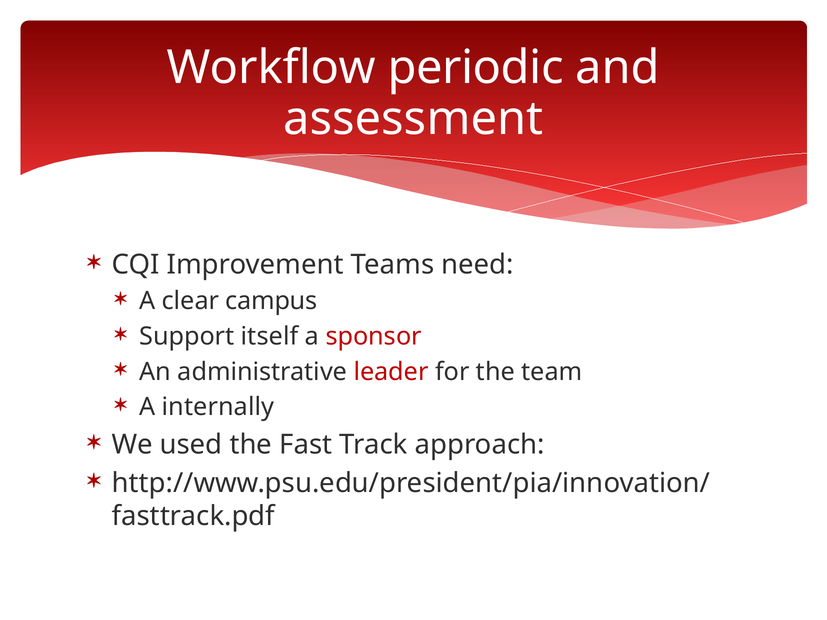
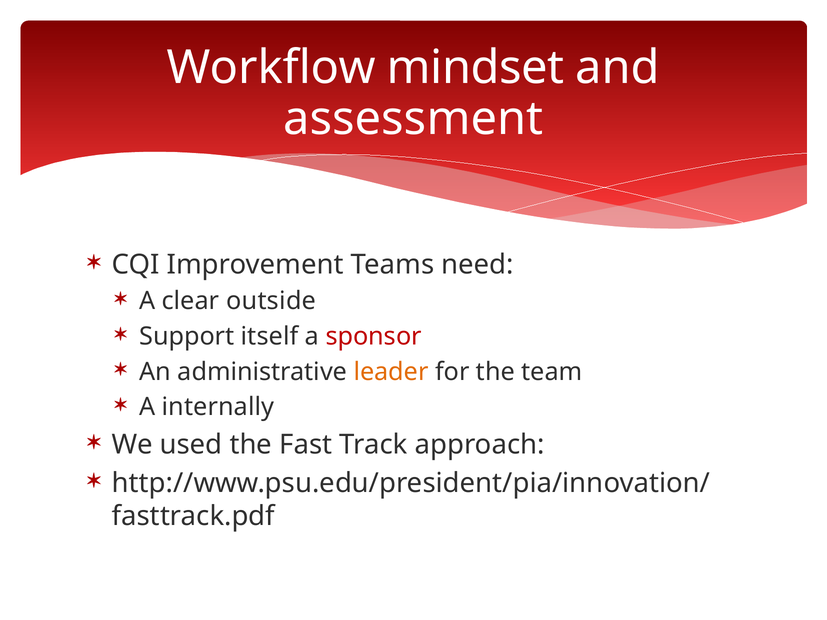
periodic: periodic -> mindset
campus: campus -> outside
leader colour: red -> orange
